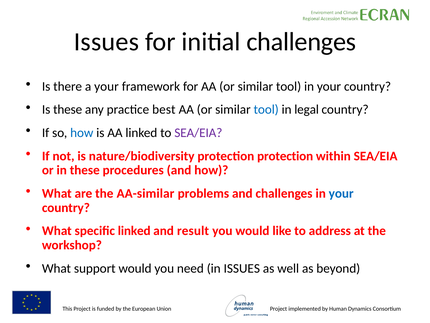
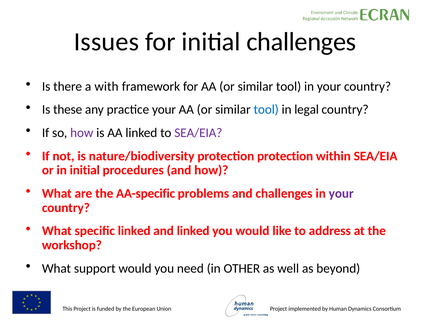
a your: your -> with
practice best: best -> your
how at (82, 133) colour: blue -> purple
in these: these -> initial
AA-similar: AA-similar -> AA-specific
your at (341, 193) colour: blue -> purple
and result: result -> linked
in ISSUES: ISSUES -> OTHER
